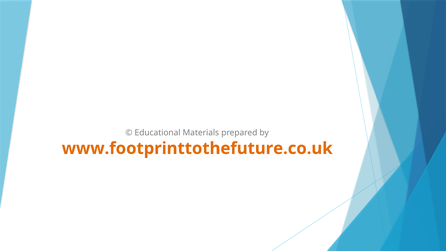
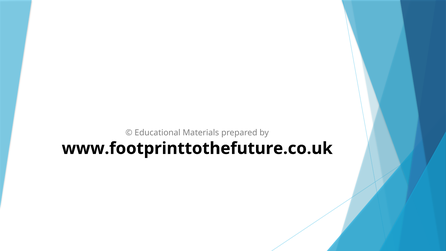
www.footprinttothefuture.co.uk colour: orange -> black
